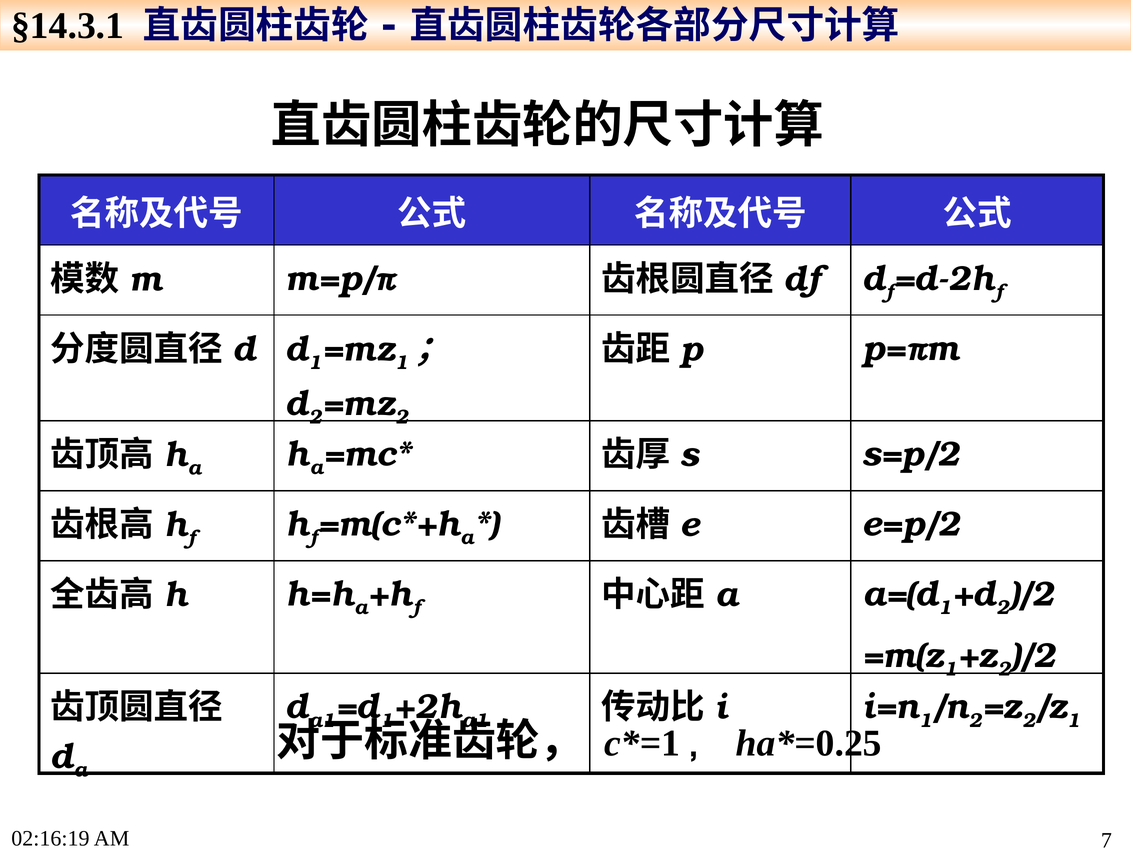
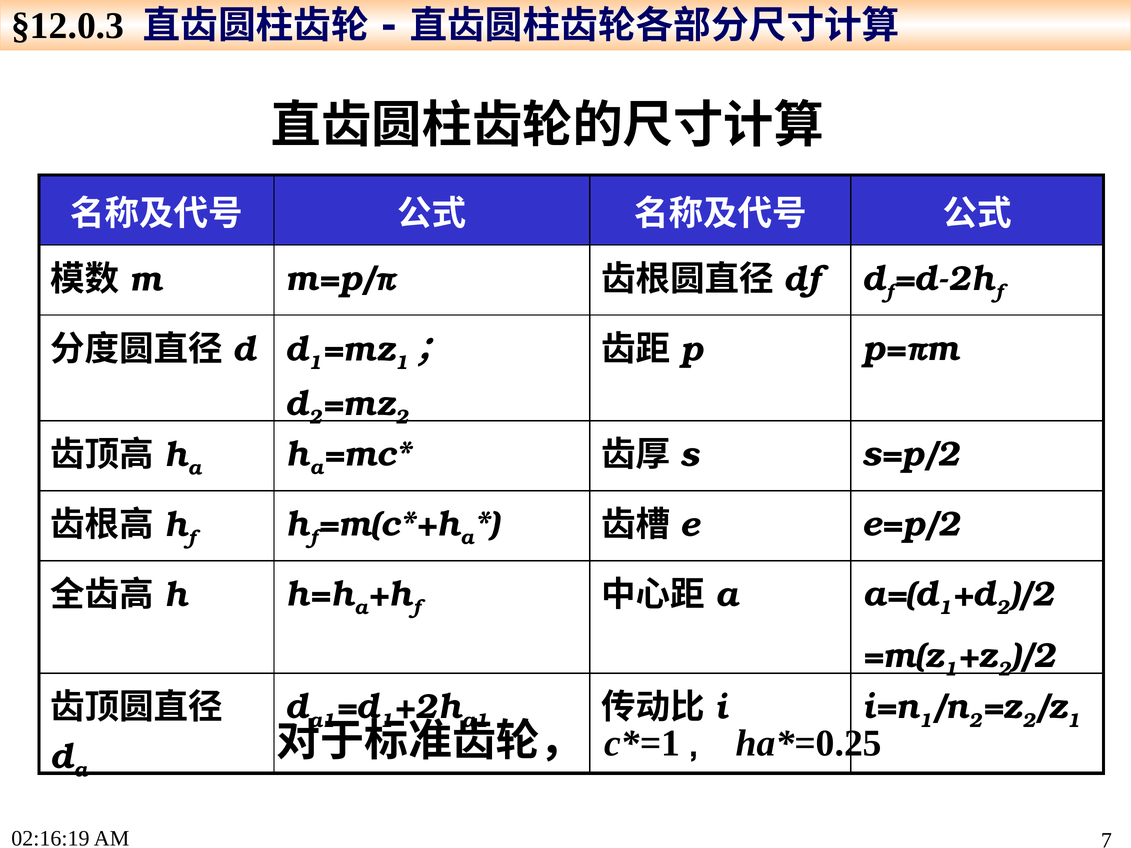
§14.3.1: §14.3.1 -> §12.0.3
